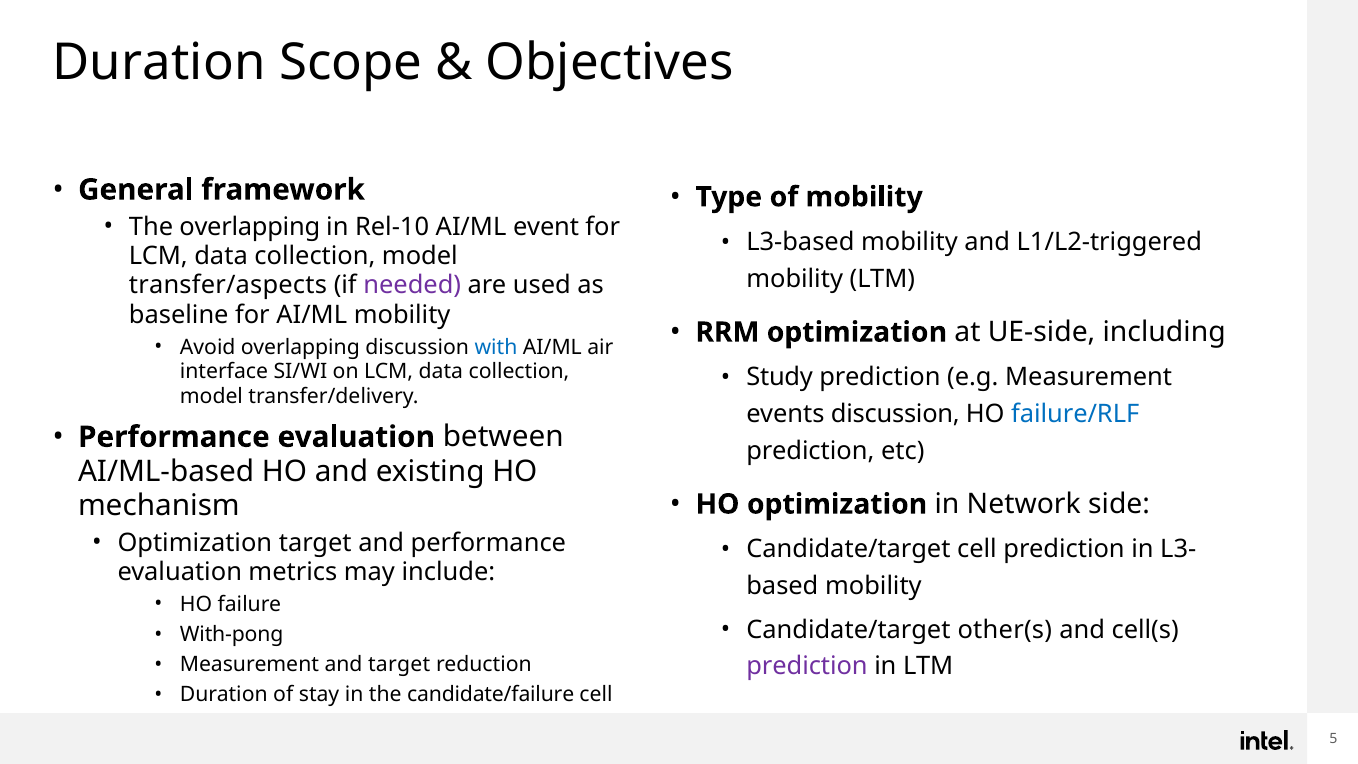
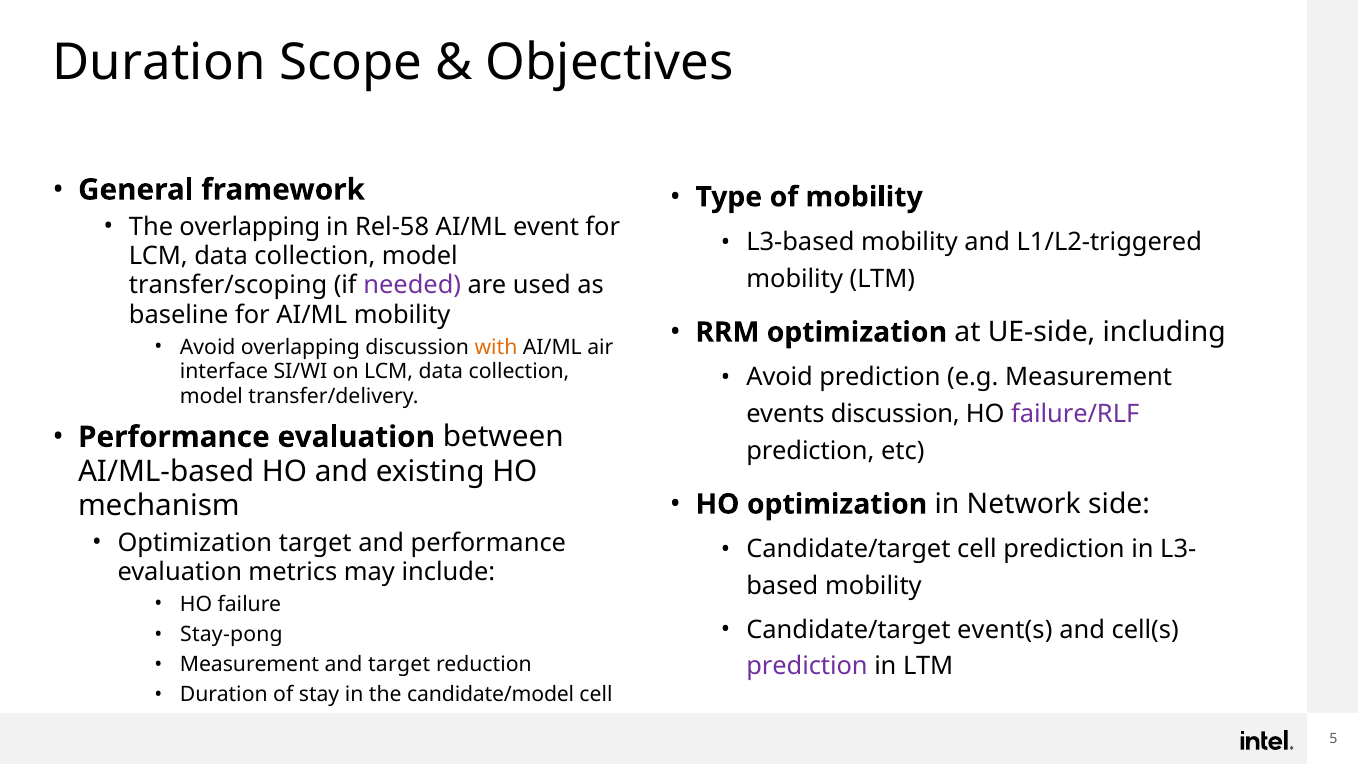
Rel-10: Rel-10 -> Rel-58
transfer/aspects: transfer/aspects -> transfer/scoping
with colour: blue -> orange
Study at (780, 377): Study -> Avoid
failure/RLF colour: blue -> purple
other(s: other(s -> event(s
With-pong: With-pong -> Stay-pong
candidate/failure: candidate/failure -> candidate/model
